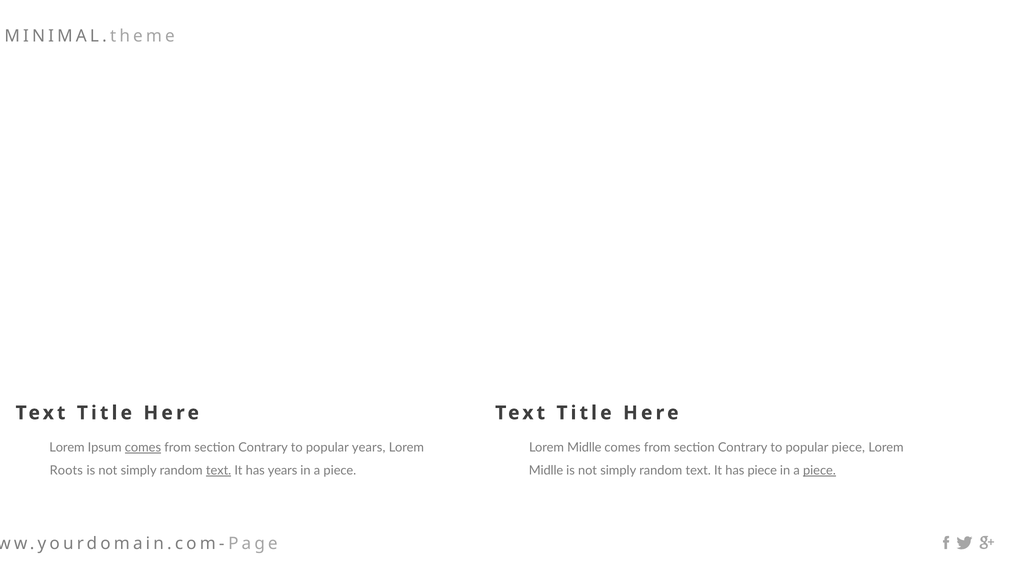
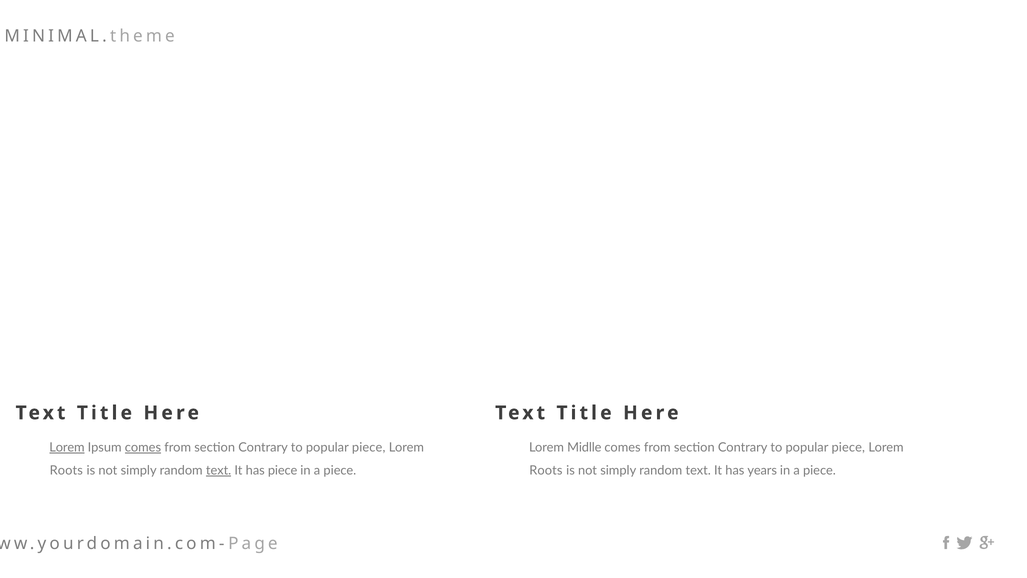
Lorem at (67, 447) underline: none -> present
years at (369, 447): years -> piece
has years: years -> piece
Midlle at (546, 470): Midlle -> Roots
has piece: piece -> years
piece at (819, 470) underline: present -> none
